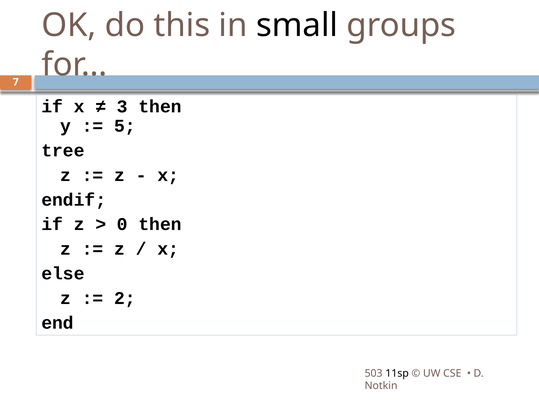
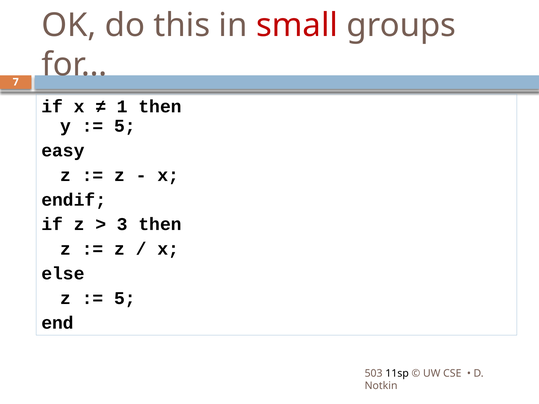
small colour: black -> red
3: 3 -> 1
tree: tree -> easy
0: 0 -> 3
2 at (125, 298): 2 -> 5
